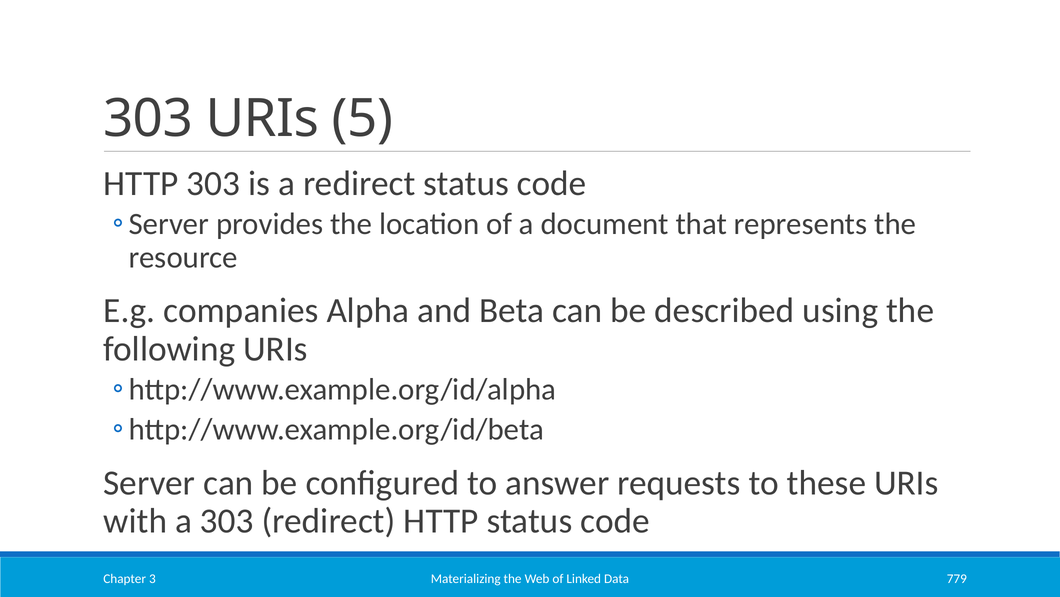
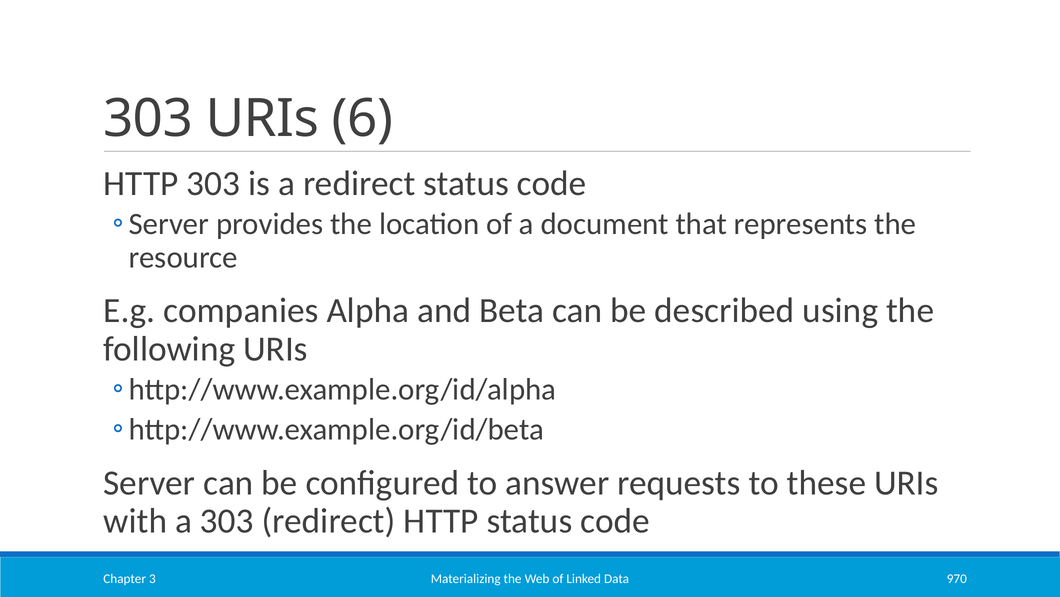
5: 5 -> 6
779: 779 -> 970
